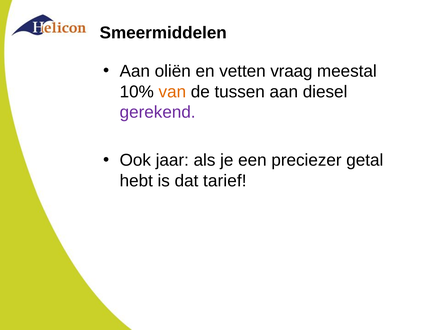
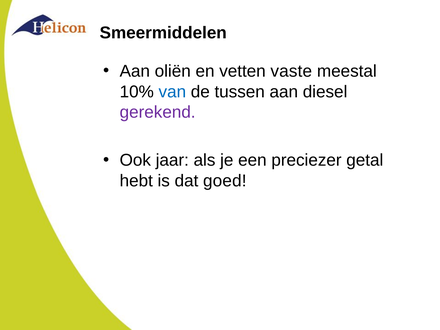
vraag: vraag -> vaste
van colour: orange -> blue
tarief: tarief -> goed
